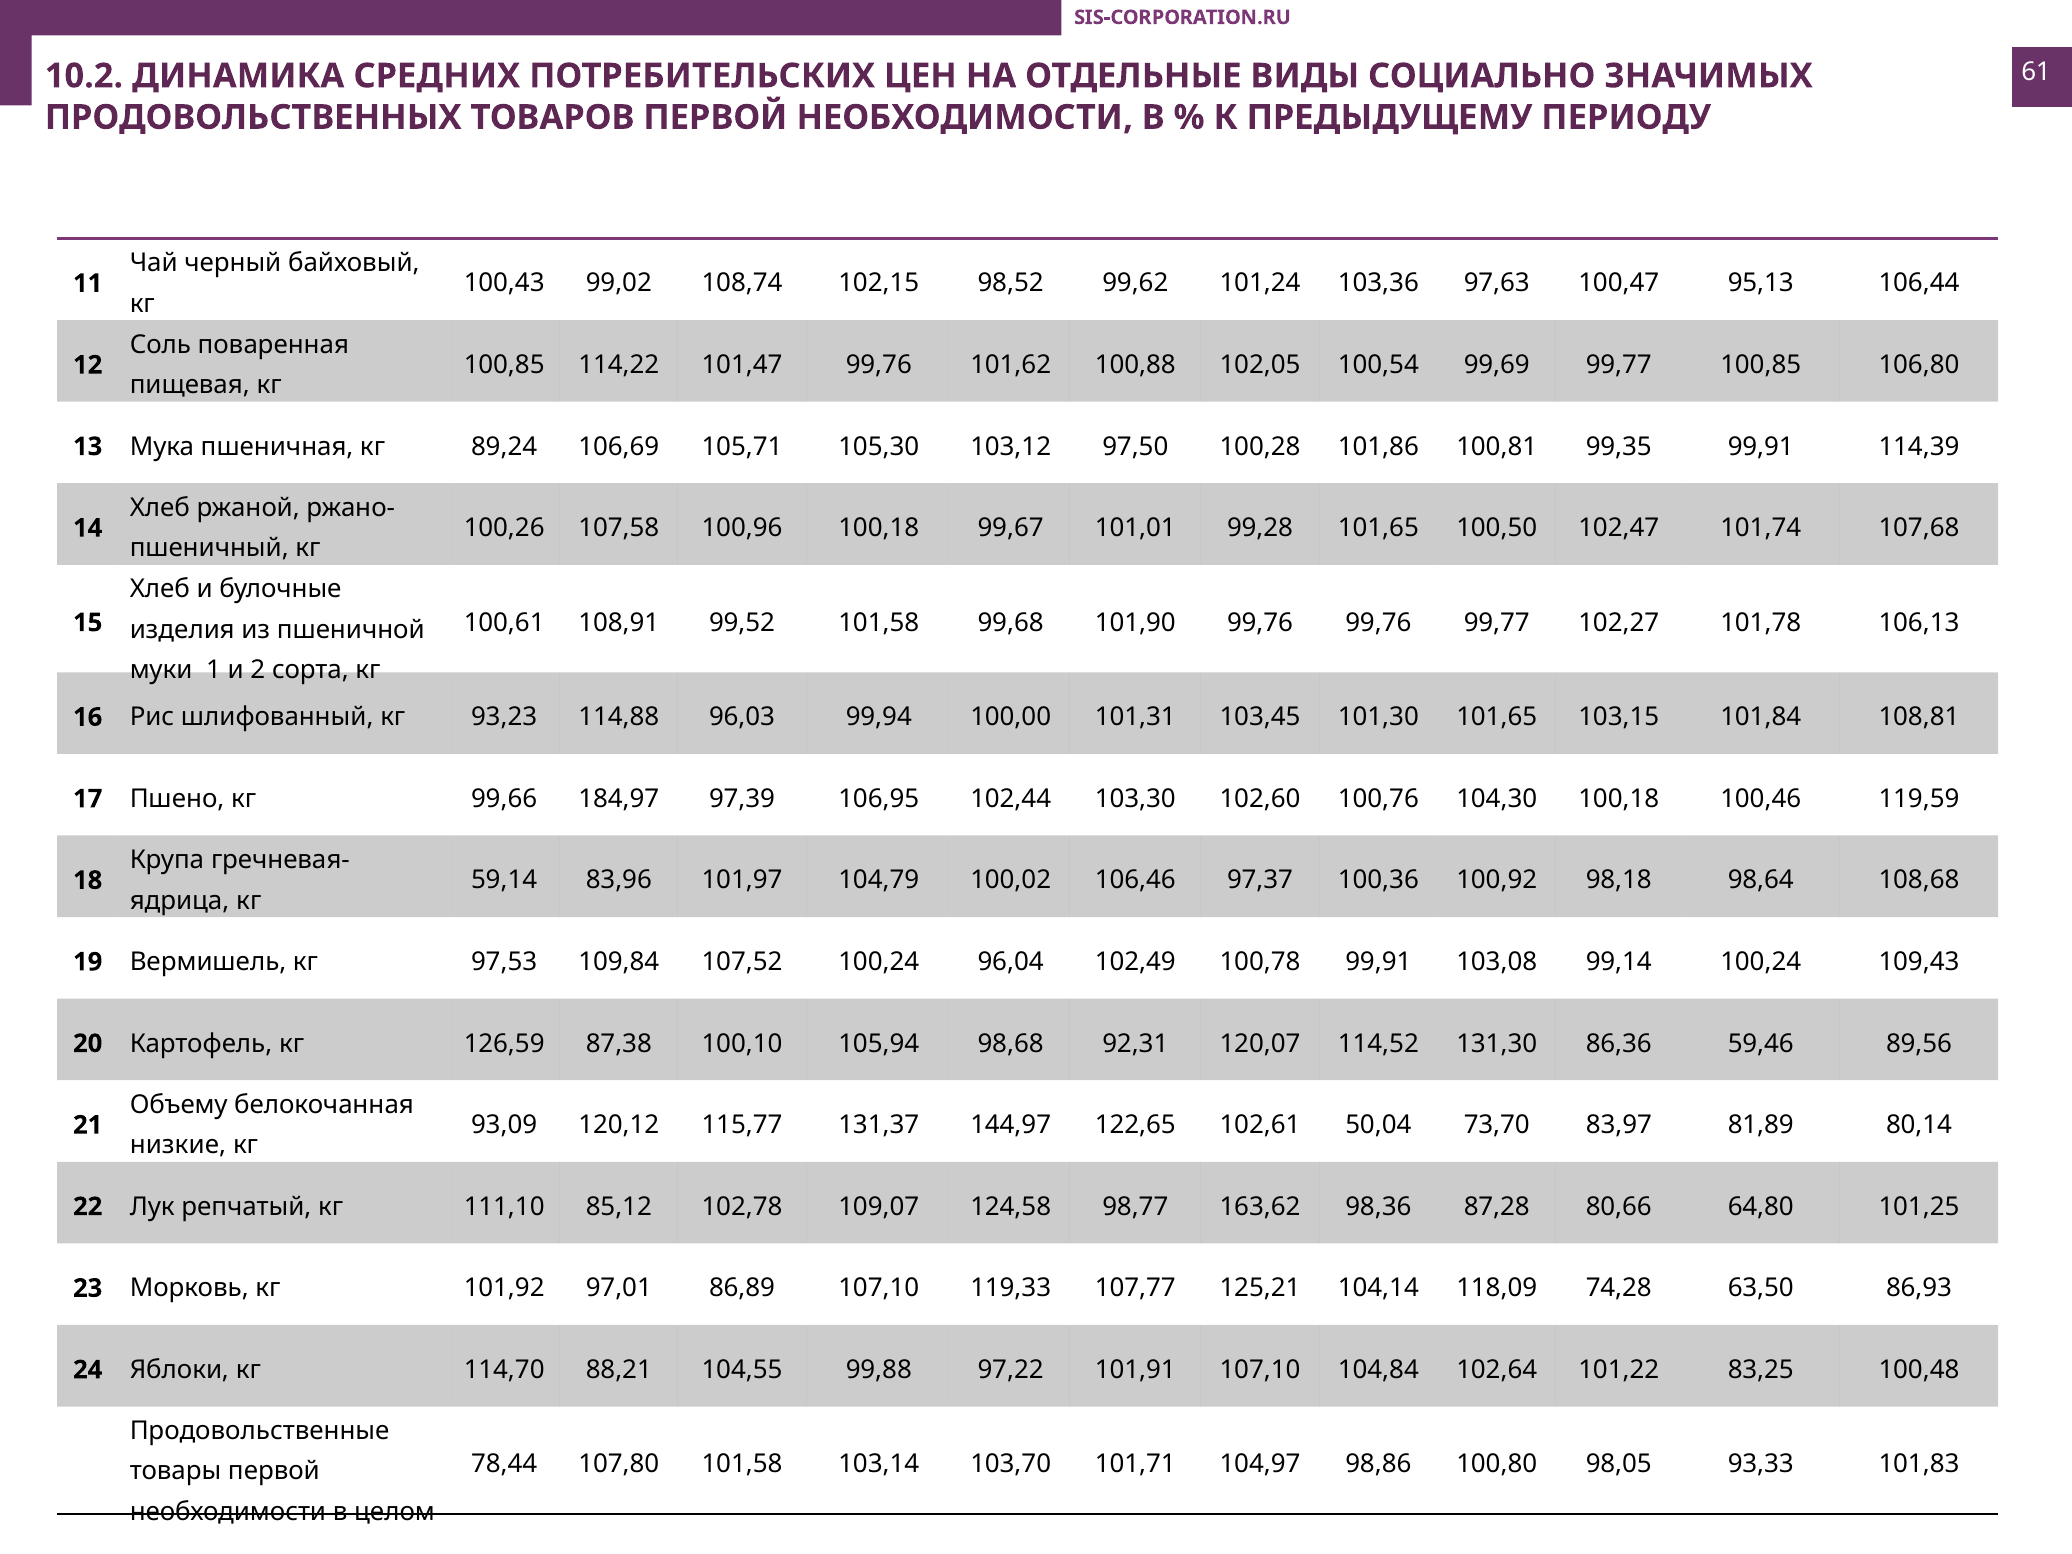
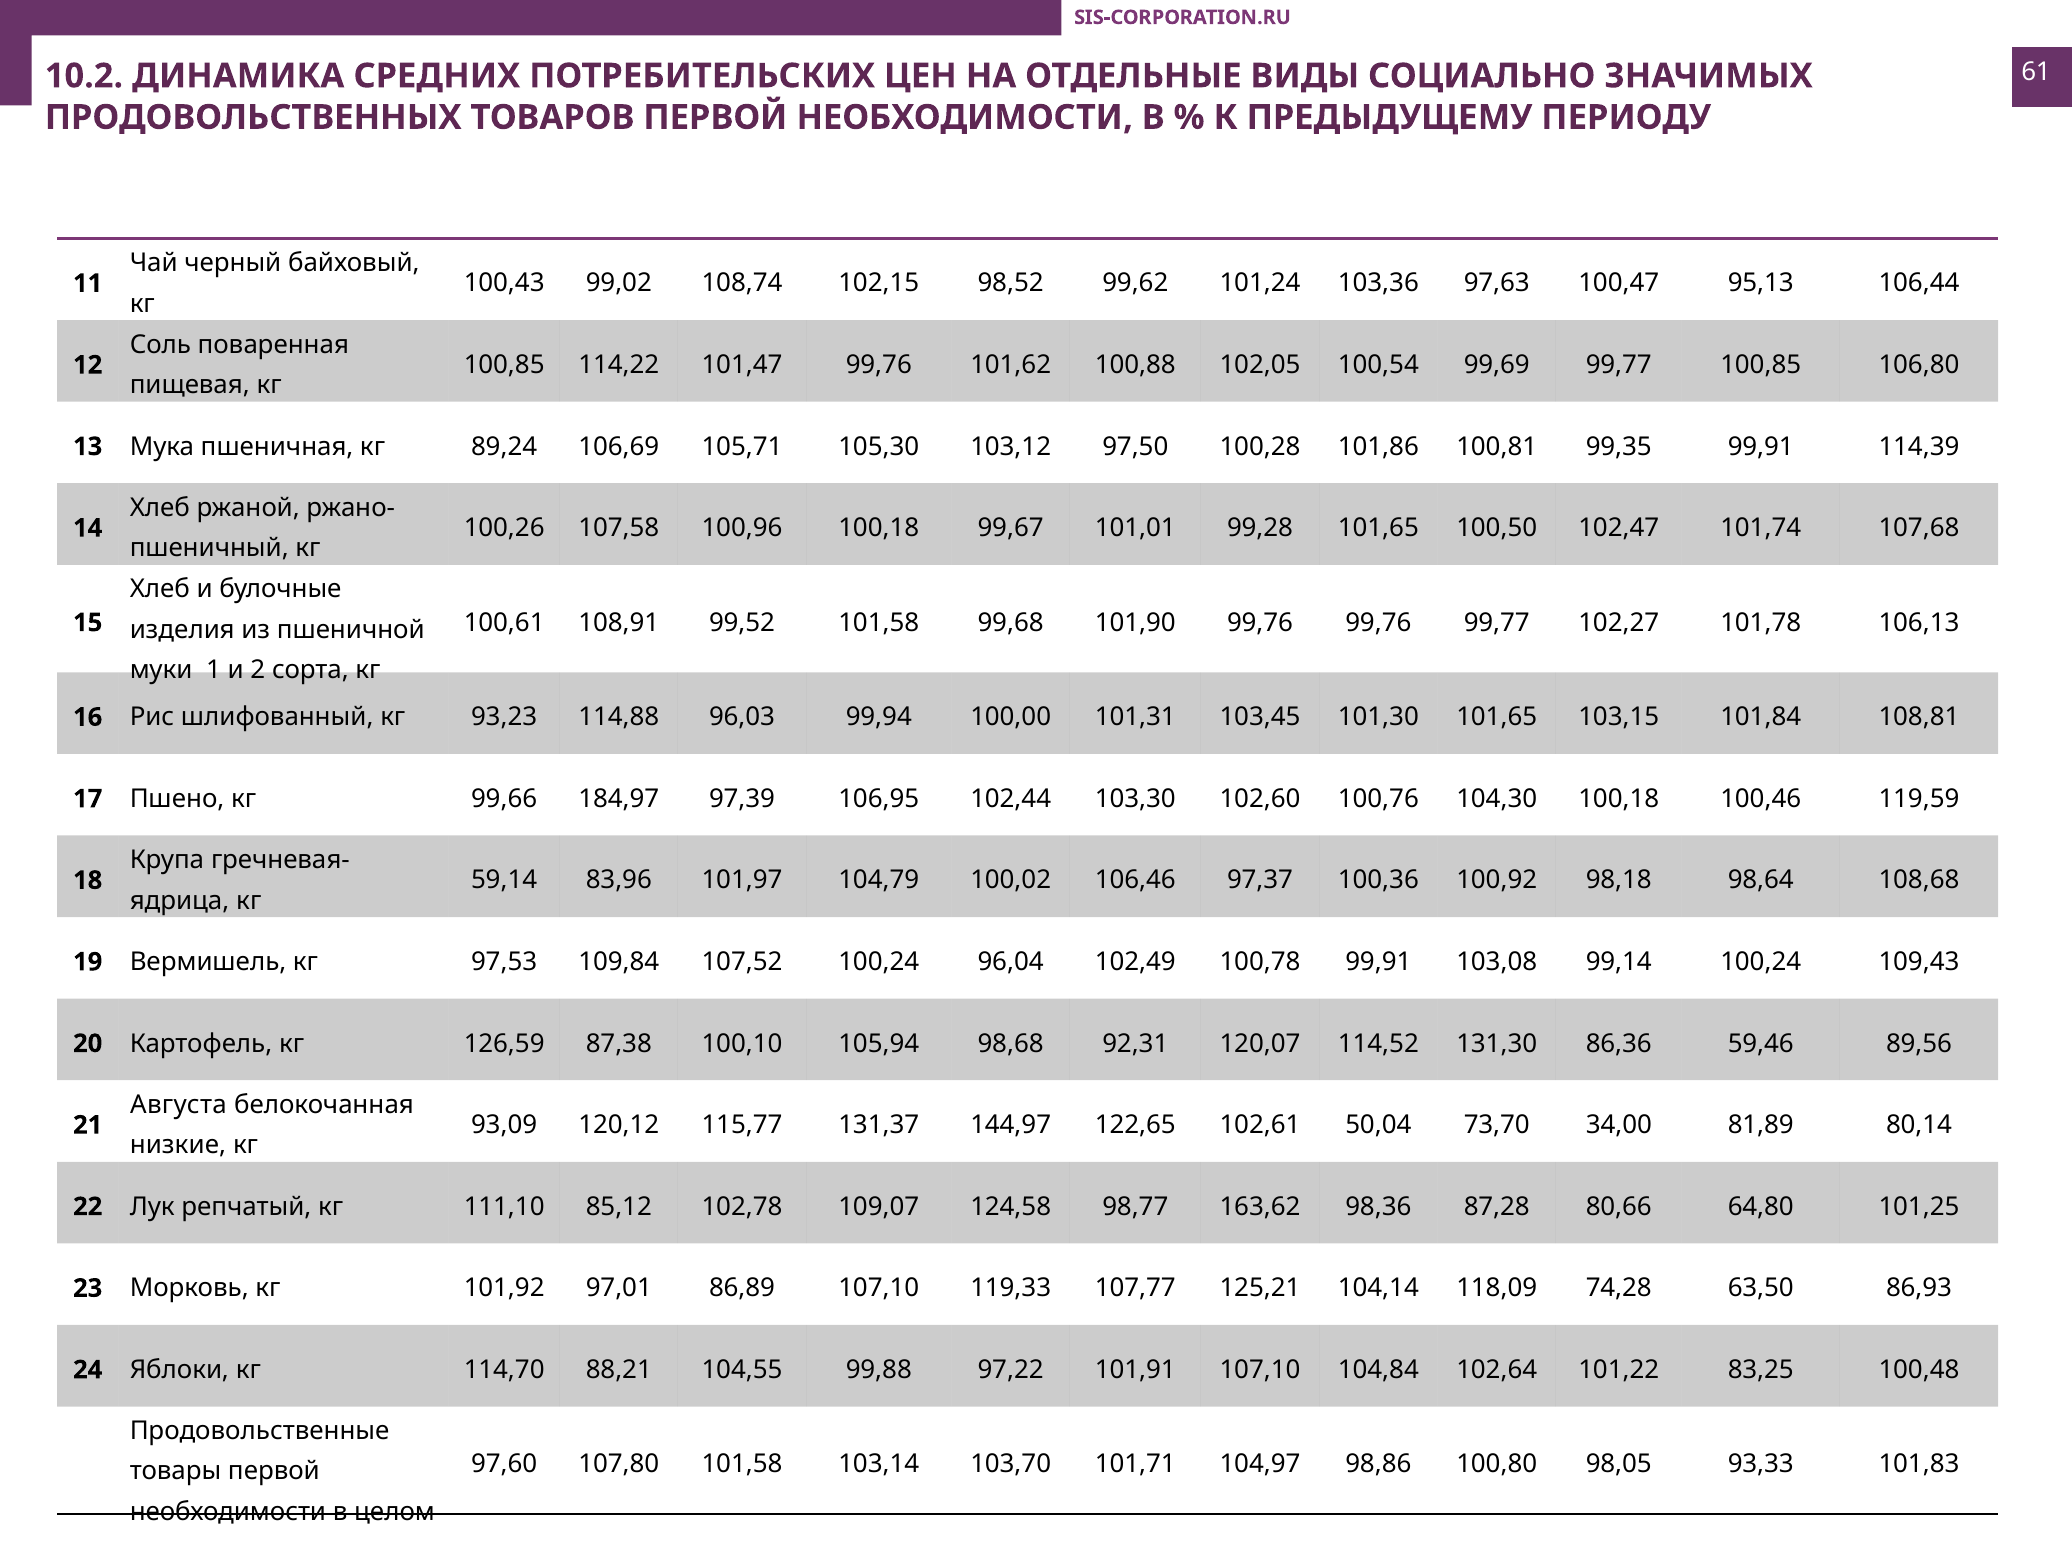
Объему: Объему -> Августа
83,97: 83,97 -> 34,00
78,44: 78,44 -> 97,60
